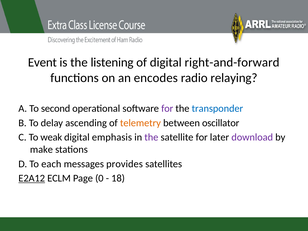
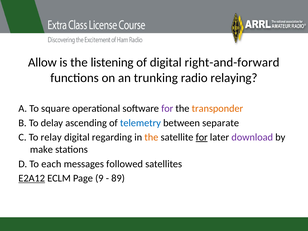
Event: Event -> Allow
encodes: encodes -> trunking
second: second -> square
transponder colour: blue -> orange
telemetry colour: orange -> blue
oscillator: oscillator -> separate
weak: weak -> relay
emphasis: emphasis -> regarding
the at (151, 137) colour: purple -> orange
for at (202, 137) underline: none -> present
provides: provides -> followed
0: 0 -> 9
18: 18 -> 89
